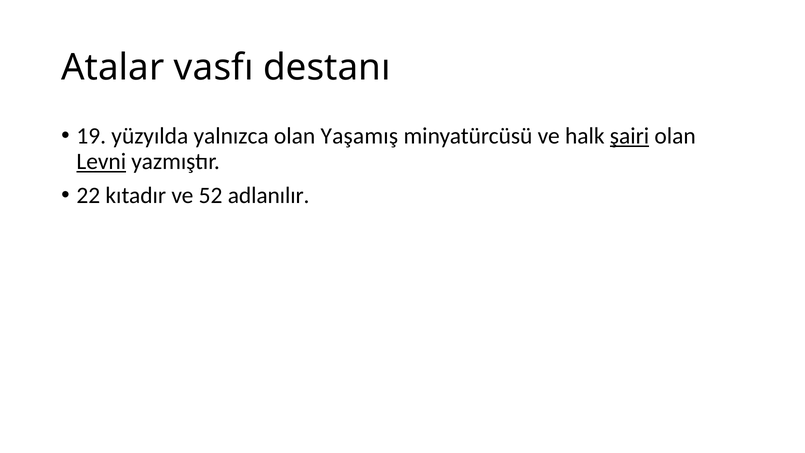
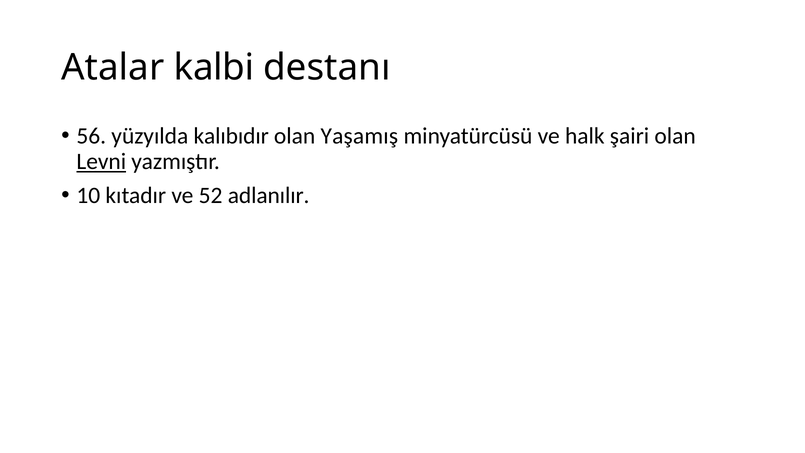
vasfı: vasfı -> kalbi
19: 19 -> 56
yalnızca: yalnızca -> kalıbıdır
şairi underline: present -> none
22: 22 -> 10
